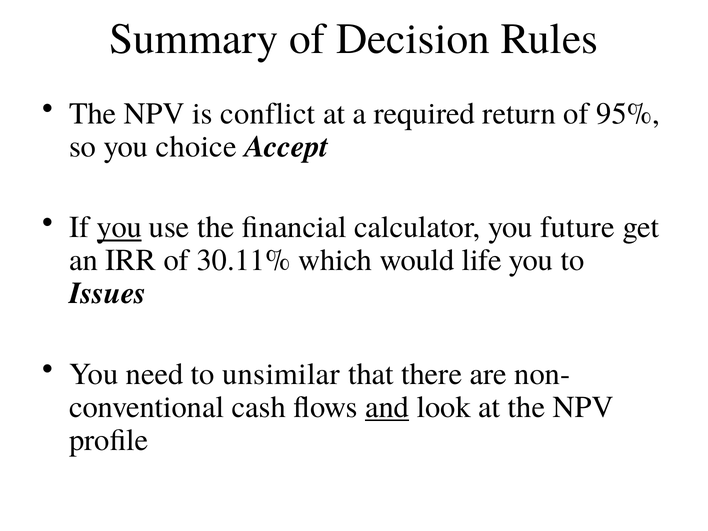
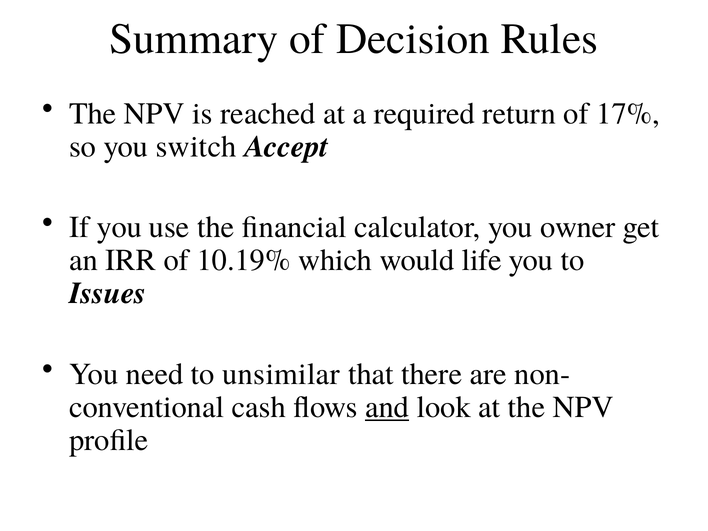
conflict: conflict -> reached
95%: 95% -> 17%
choice: choice -> switch
you at (119, 227) underline: present -> none
future: future -> owner
30.11%: 30.11% -> 10.19%
